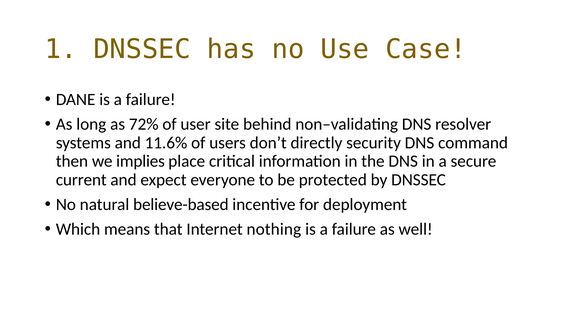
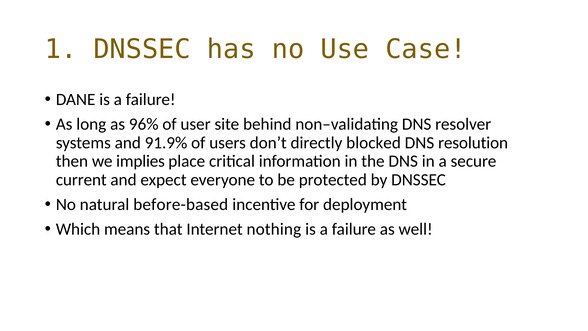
72%: 72% -> 96%
11.6%: 11.6% -> 91.9%
security: security -> blocked
command: command -> resolution
believe-based: believe-based -> before-based
